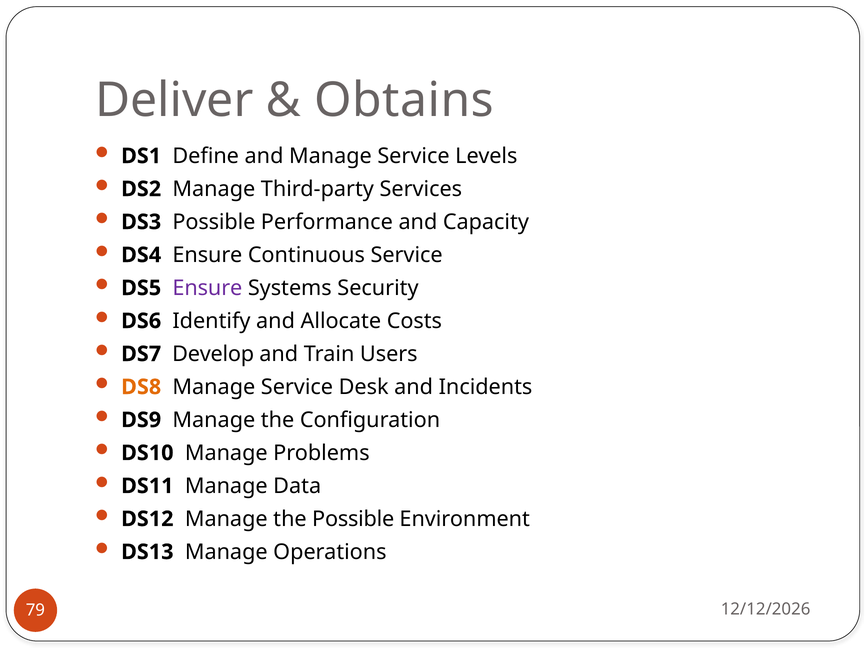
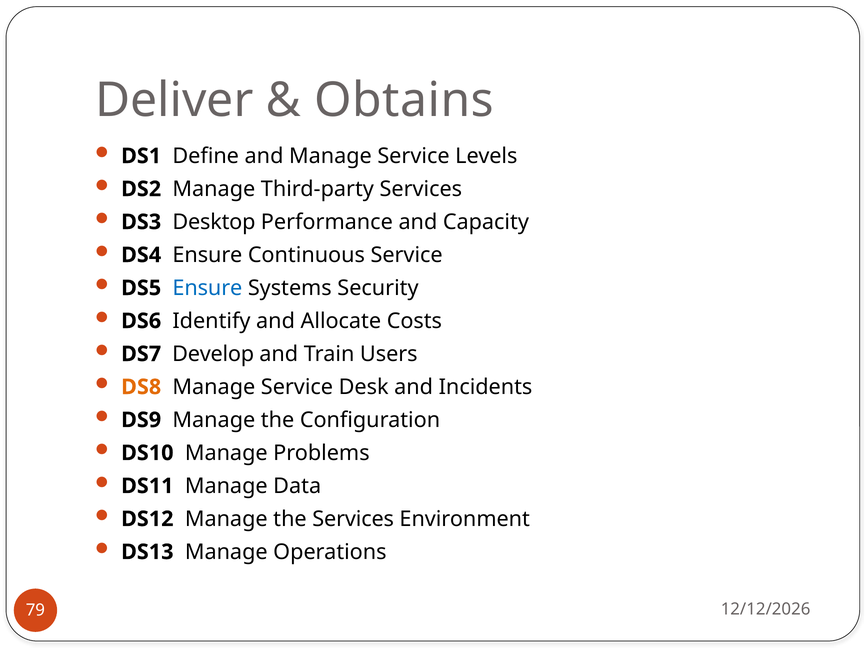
DS3 Possible: Possible -> Desktop
Ensure at (207, 288) colour: purple -> blue
the Possible: Possible -> Services
